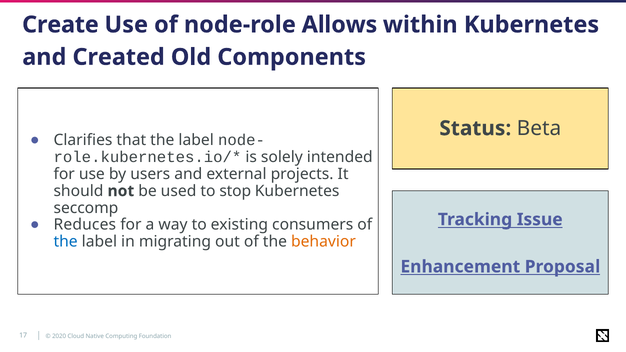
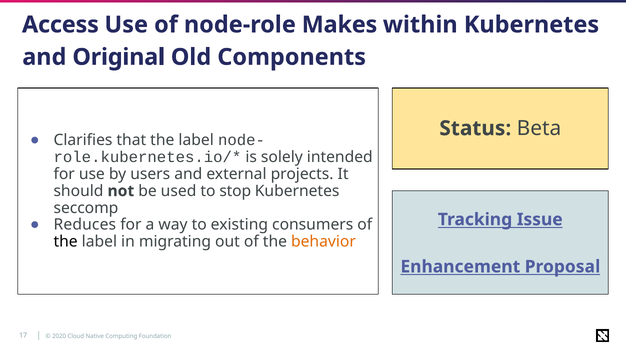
Create: Create -> Access
Allows: Allows -> Makes
Created: Created -> Original
the at (66, 242) colour: blue -> black
